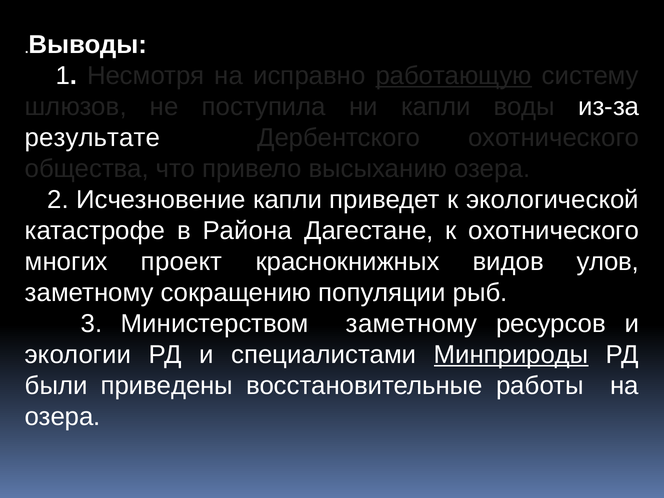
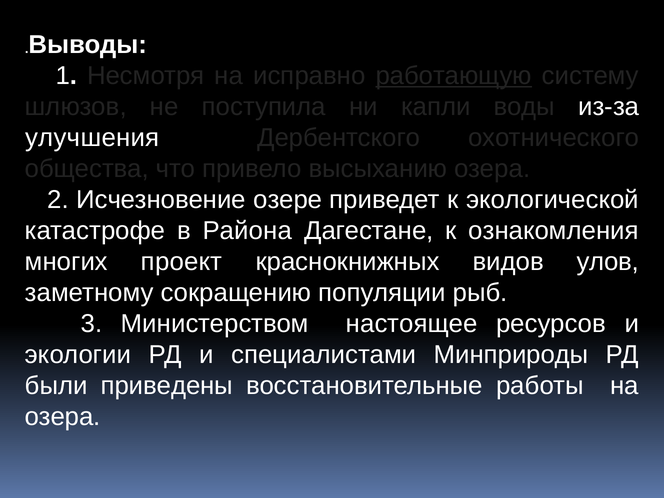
результате: результате -> улучшения
Исчезновение капли: капли -> озере
к охотнического: охотнического -> ознакомления
Министерством заметному: заметному -> настоящее
Минприроды underline: present -> none
